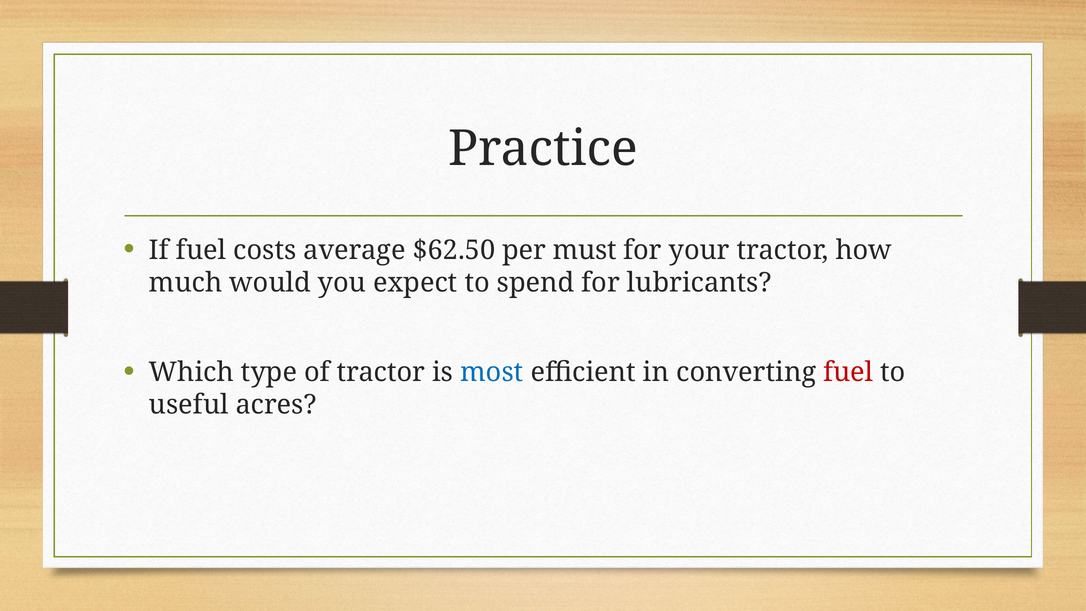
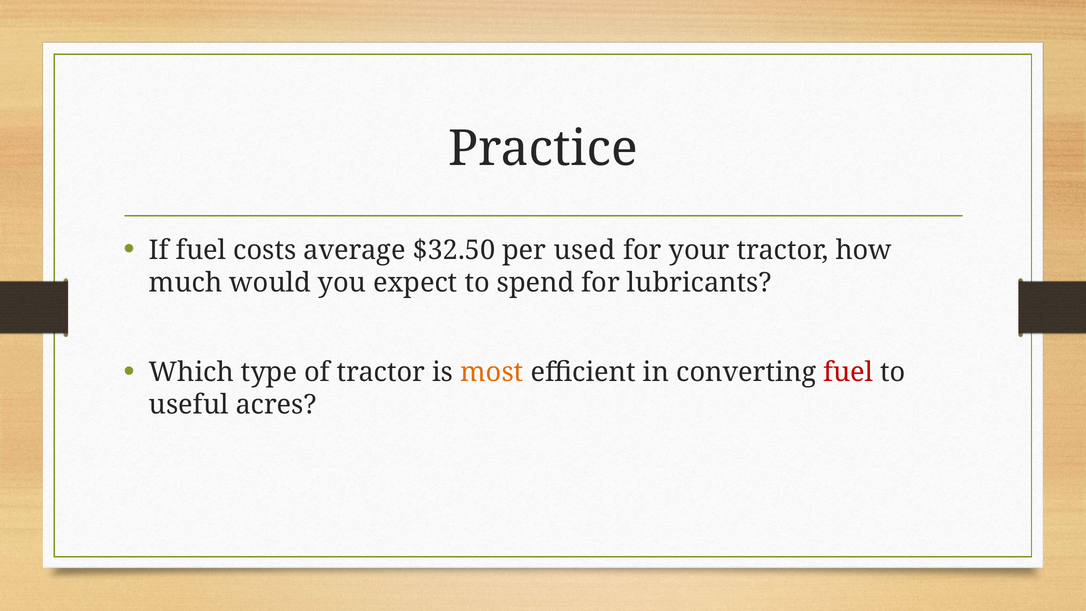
$62.50: $62.50 -> $32.50
must: must -> used
most colour: blue -> orange
